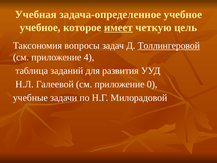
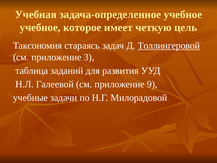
имеет underline: present -> none
вопросы: вопросы -> стараясь
4: 4 -> 3
0: 0 -> 9
